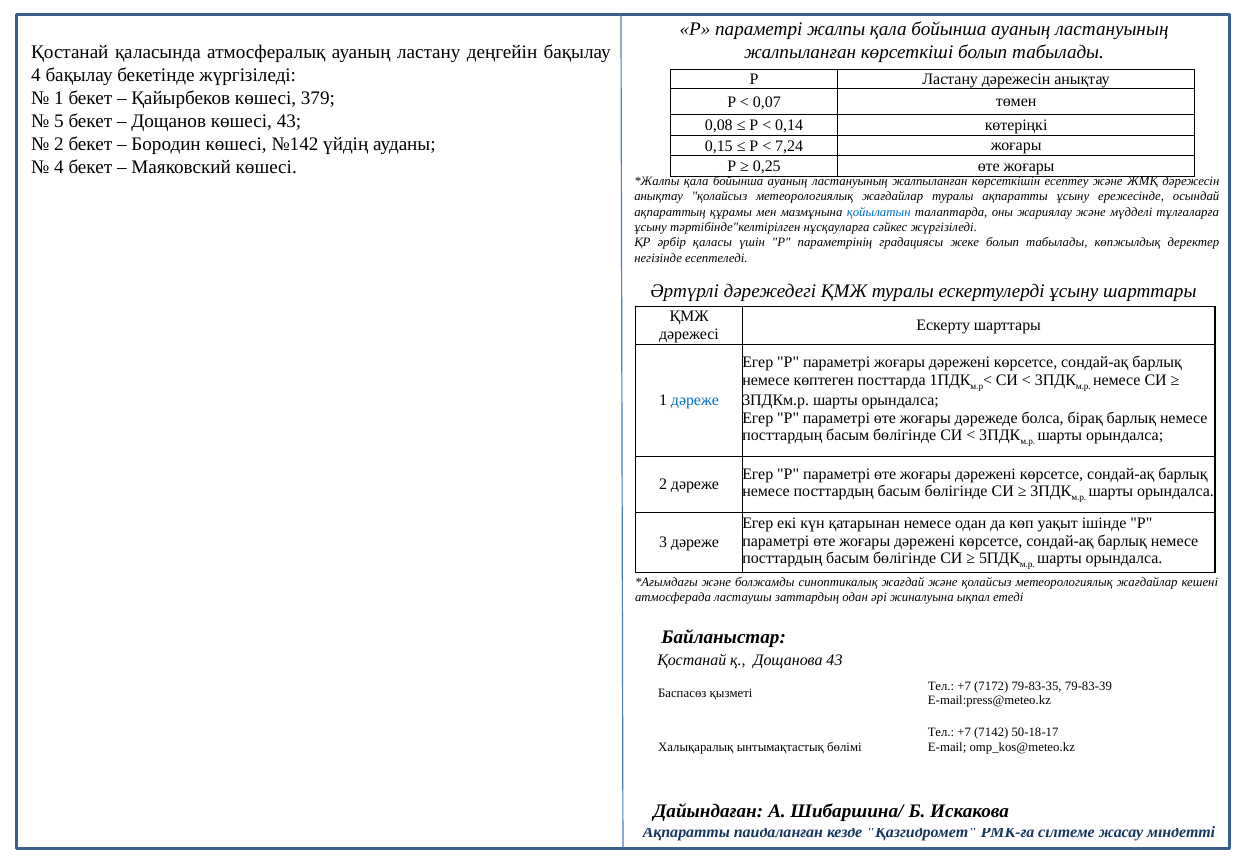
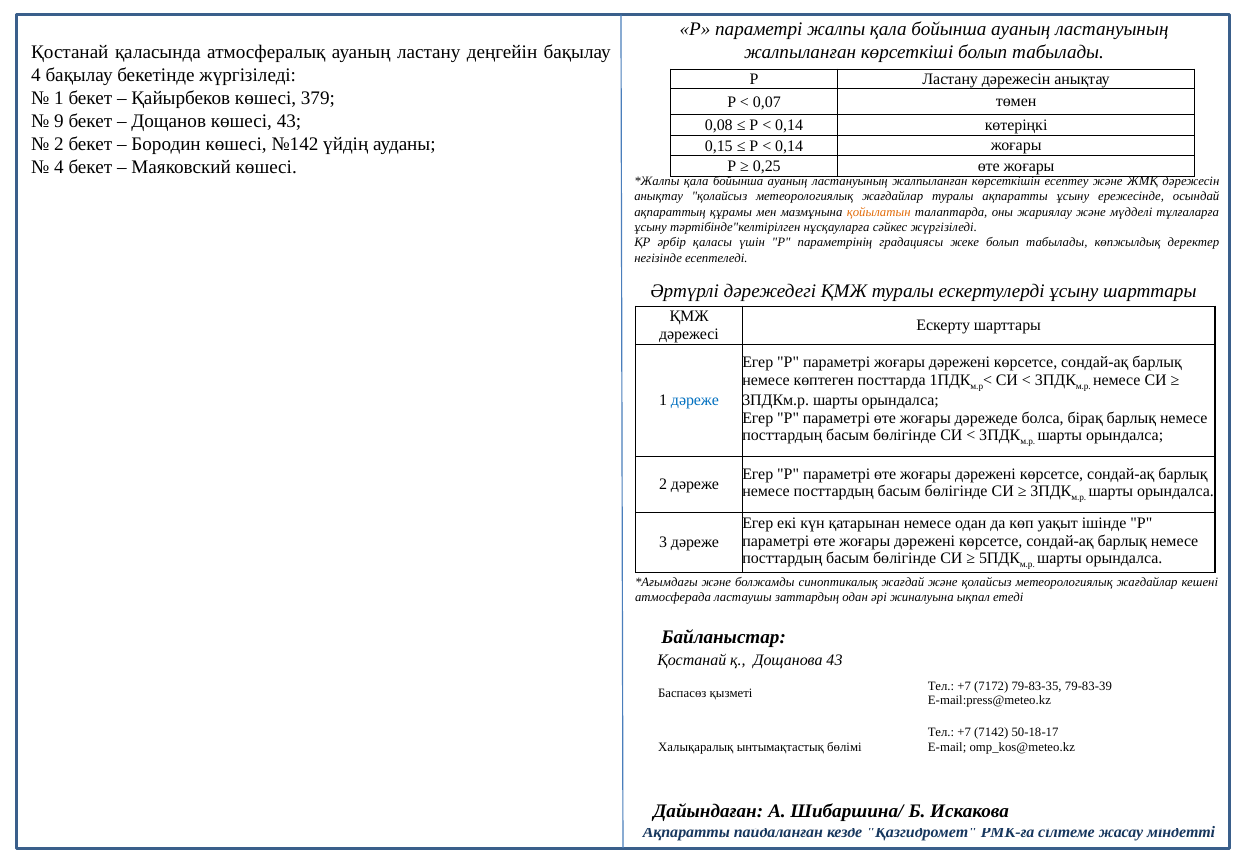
5: 5 -> 9
7,24 at (789, 146): 7,24 -> 0,14
қойылатын colour: blue -> orange
